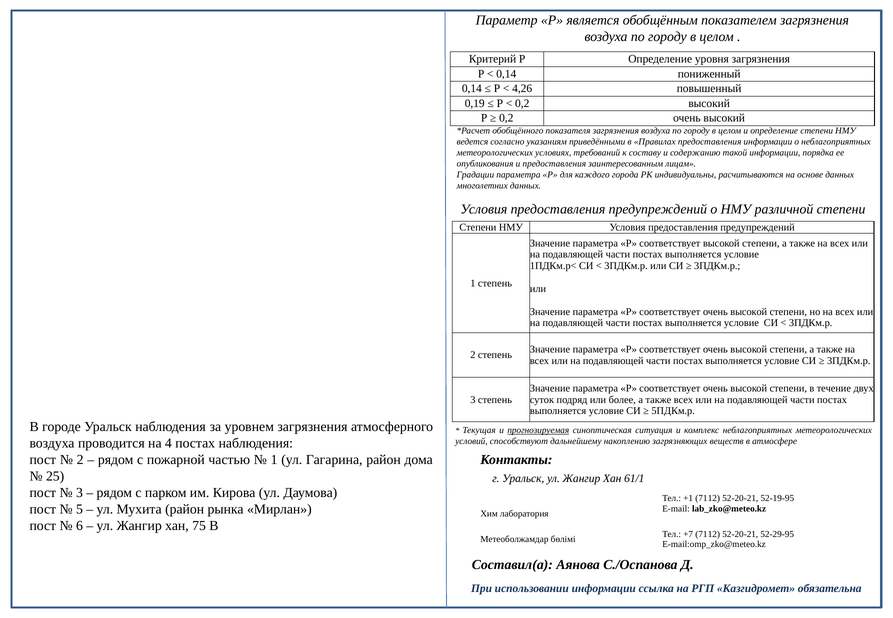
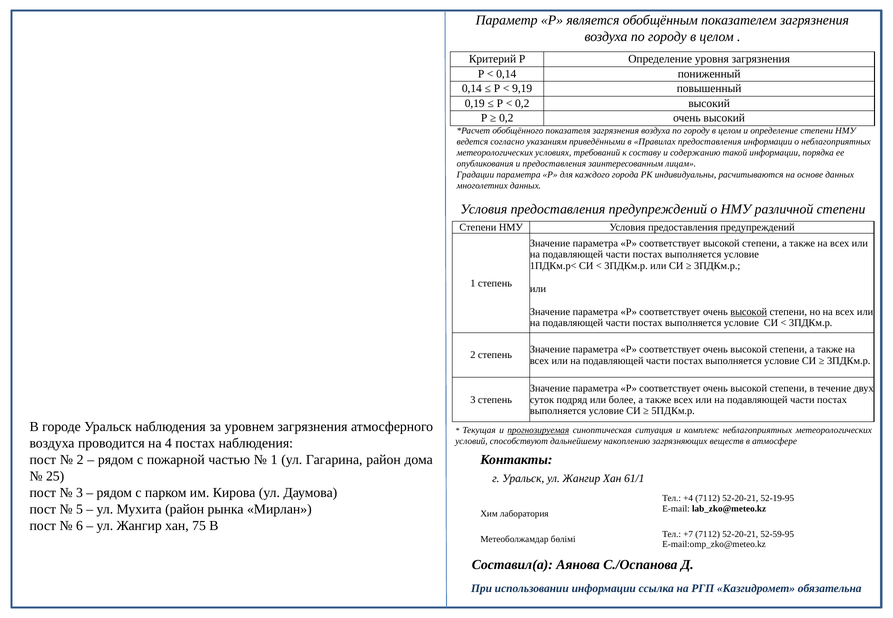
4,26: 4,26 -> 9,19
высокой at (749, 312) underline: none -> present
+1: +1 -> +4
52-29-95: 52-29-95 -> 52-59-95
